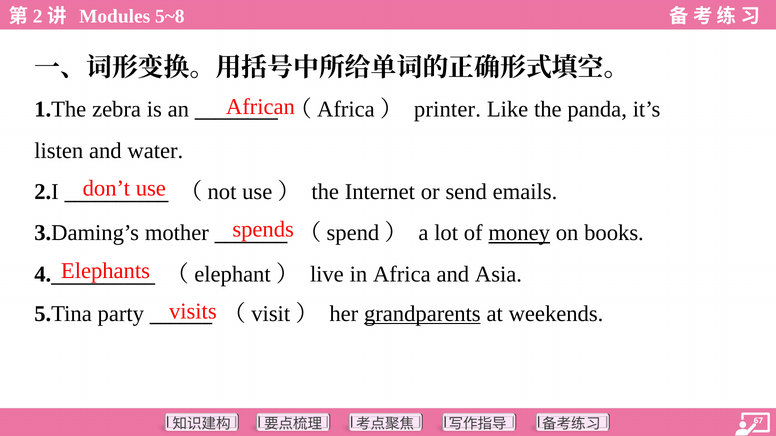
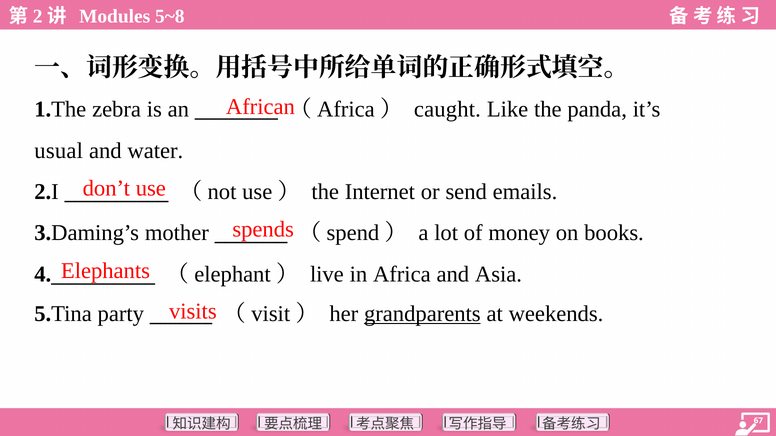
printer: printer -> caught
listen: listen -> usual
money underline: present -> none
